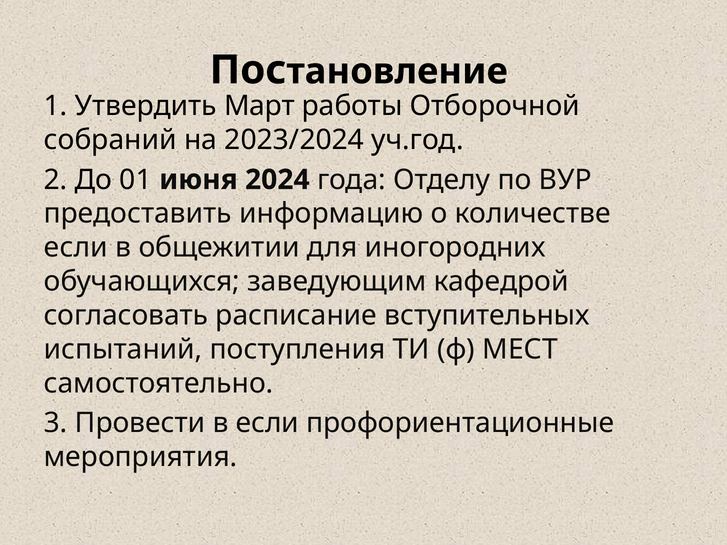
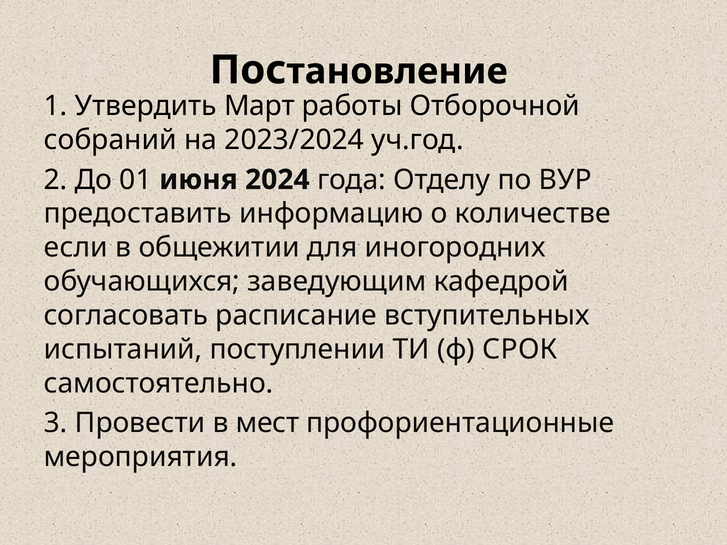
поступления: поступления -> поступлении
МЕСТ: МЕСТ -> СРОК
в если: если -> мест
